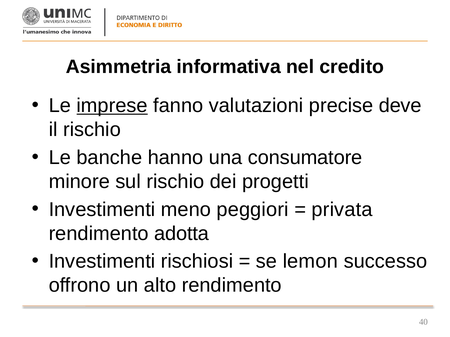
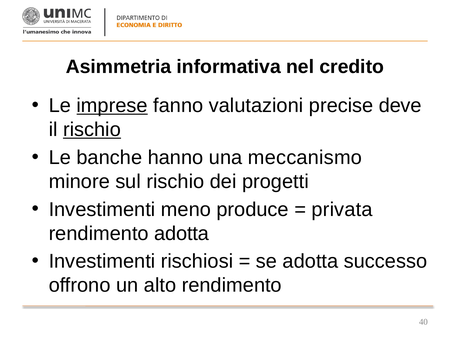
rischio at (92, 130) underline: none -> present
consumatore: consumatore -> meccanismo
peggiori: peggiori -> produce
se lemon: lemon -> adotta
